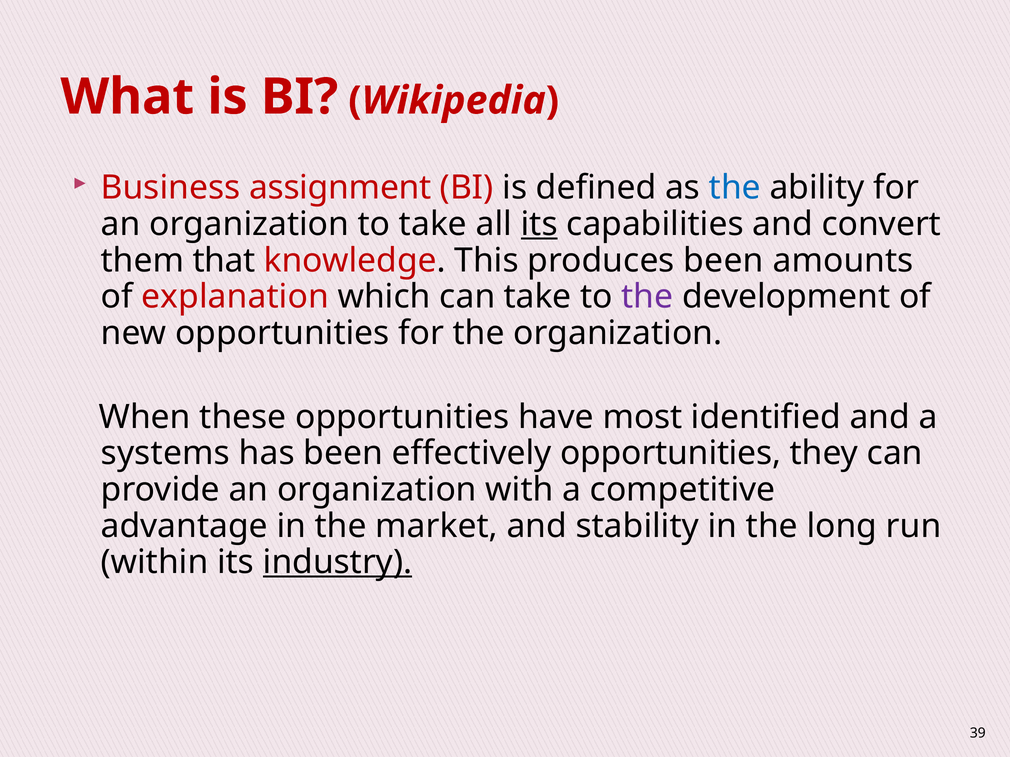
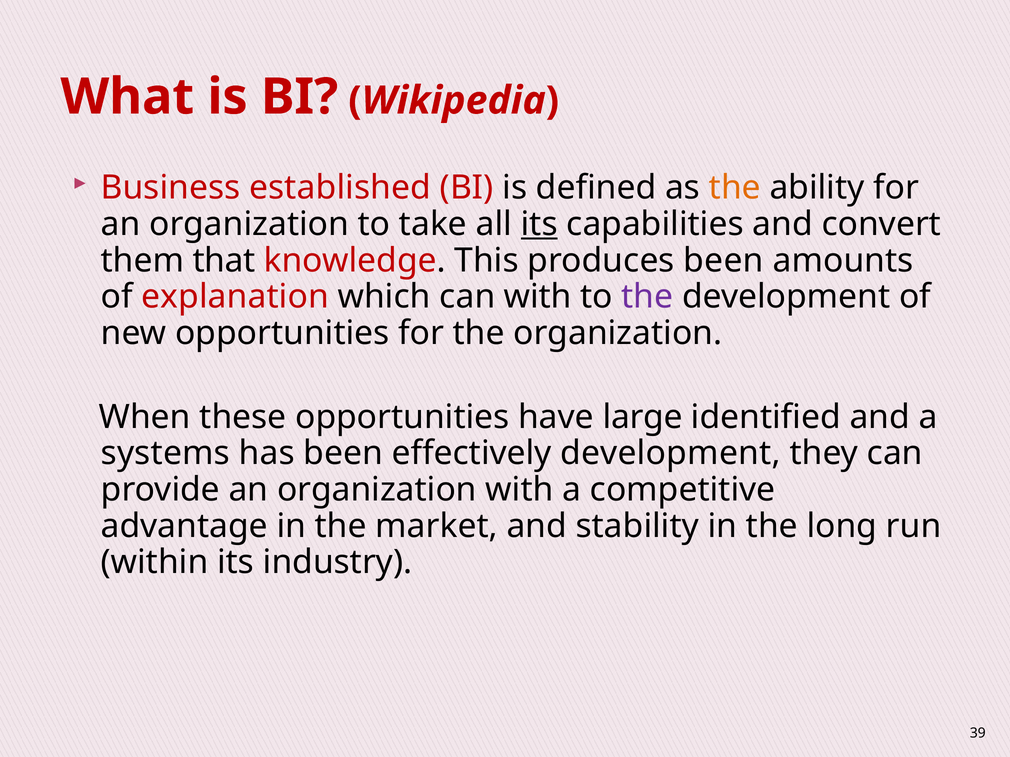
assignment: assignment -> established
the at (735, 188) colour: blue -> orange
can take: take -> with
most: most -> large
effectively opportunities: opportunities -> development
industry underline: present -> none
